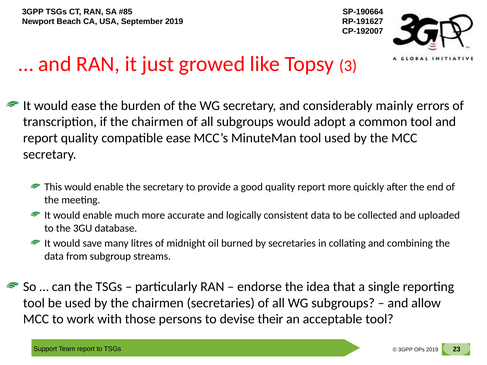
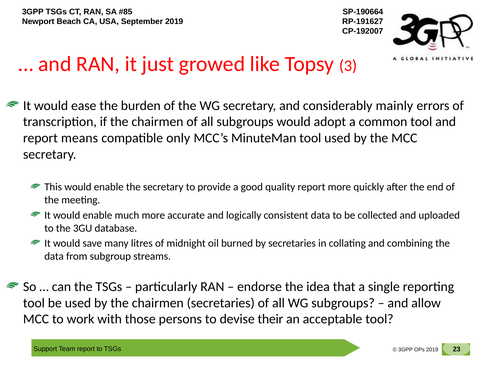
report quality: quality -> means
compatible ease: ease -> only
